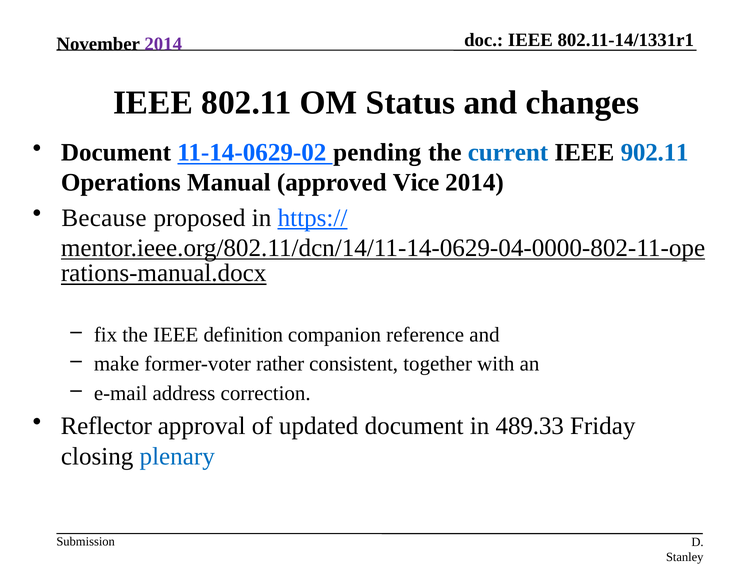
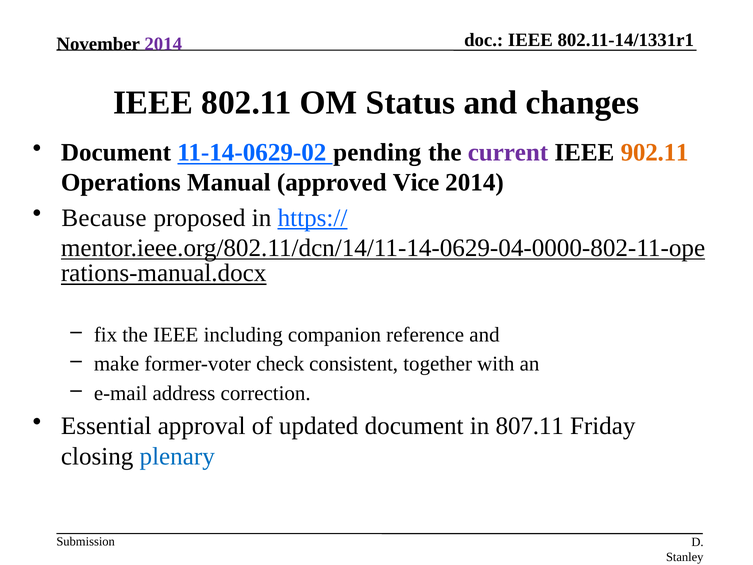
current colour: blue -> purple
902.11 colour: blue -> orange
definition: definition -> including
rather: rather -> check
Reflector: Reflector -> Essential
489.33: 489.33 -> 807.11
